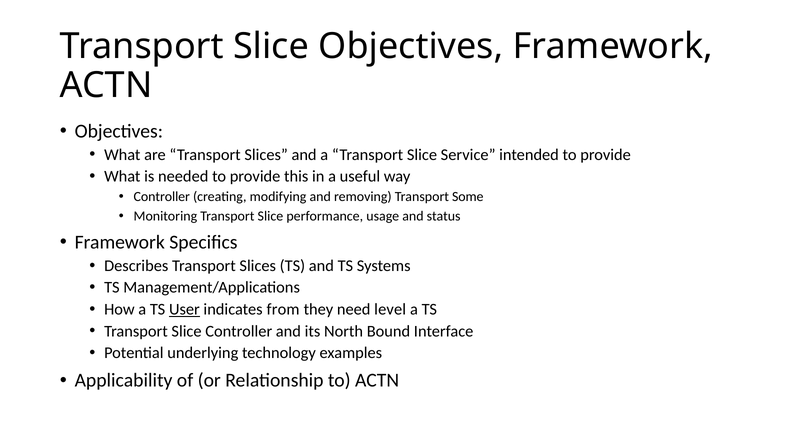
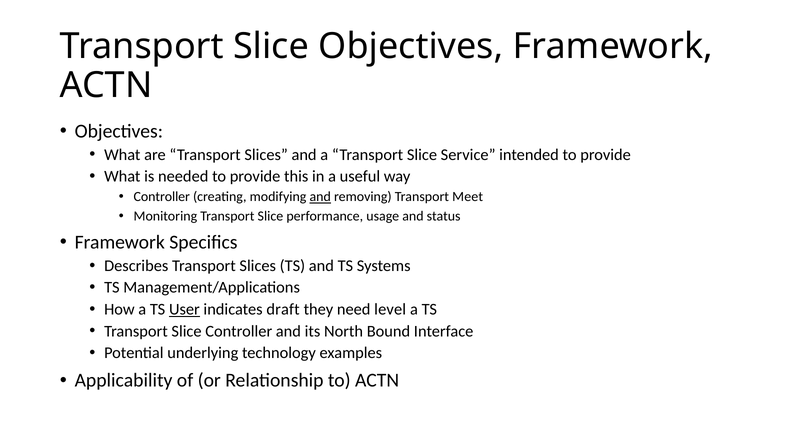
and at (320, 197) underline: none -> present
Some: Some -> Meet
from: from -> draft
